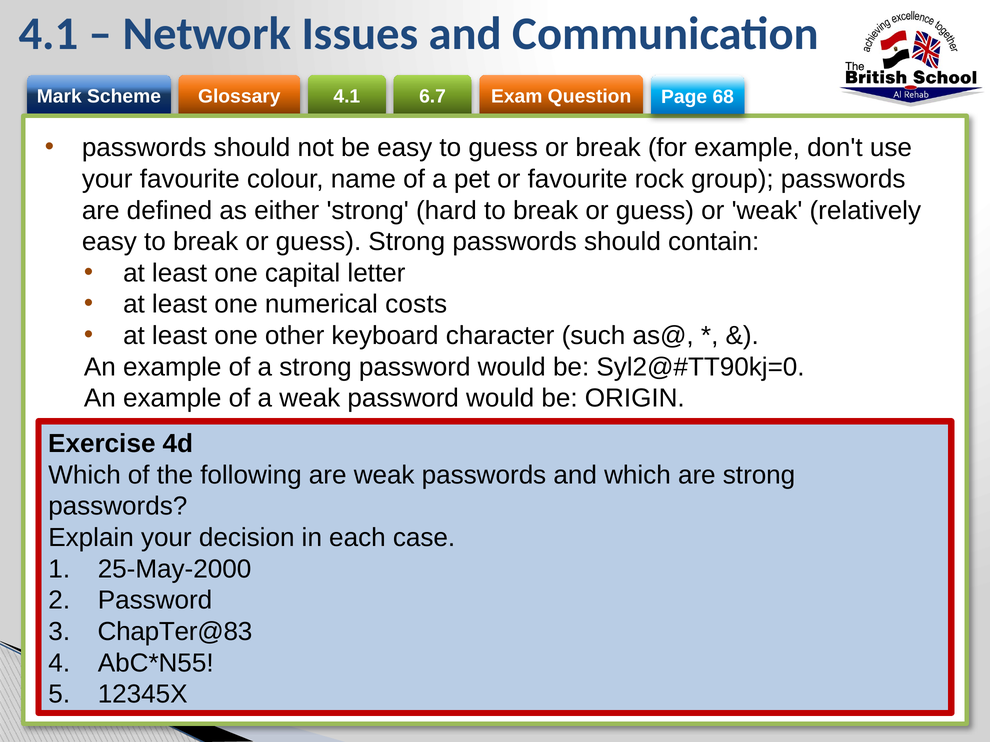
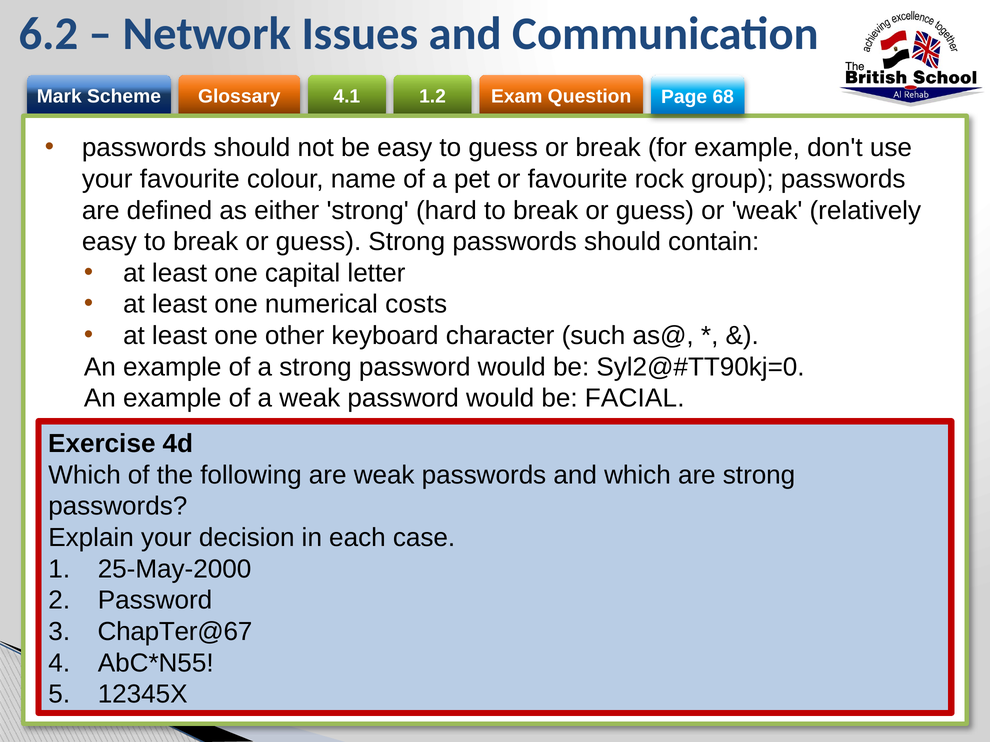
4.1 at (48, 34): 4.1 -> 6.2
6.7: 6.7 -> 1.2
ORIGIN: ORIGIN -> FACIAL
ChapTer@83: ChapTer@83 -> ChapTer@67
